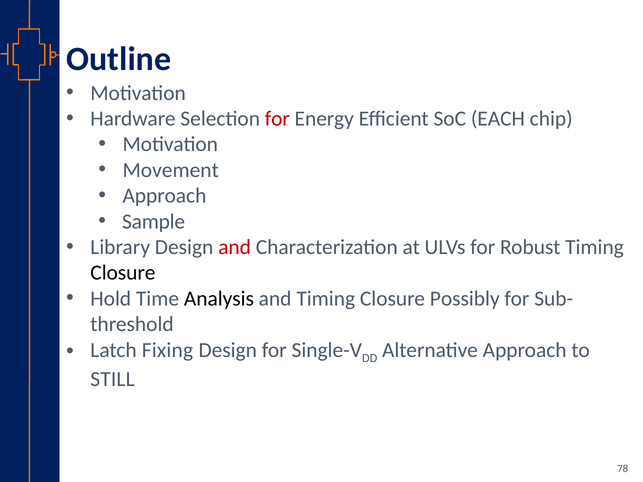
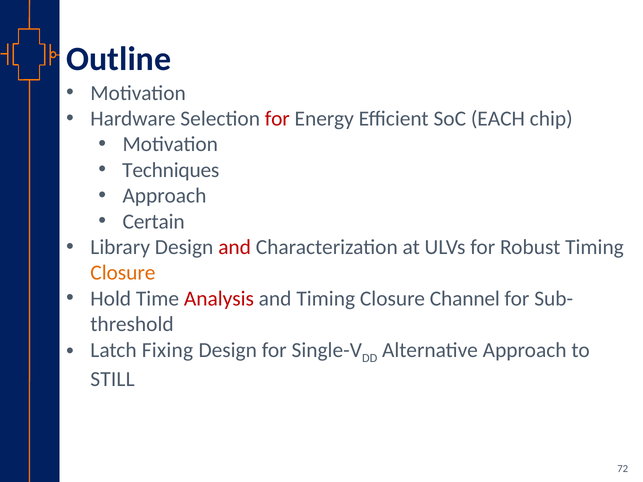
Movement: Movement -> Techniques
Sample: Sample -> Certain
Closure at (123, 273) colour: black -> orange
Analysis colour: black -> red
Possibly: Possibly -> Channel
78: 78 -> 72
